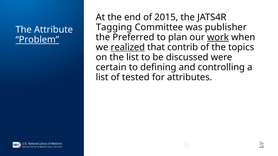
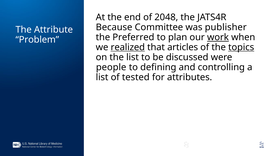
2015: 2015 -> 2048
Tagging: Tagging -> Because
Problem underline: present -> none
contrib: contrib -> articles
topics underline: none -> present
certain: certain -> people
